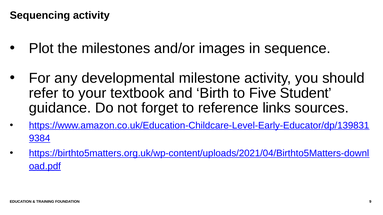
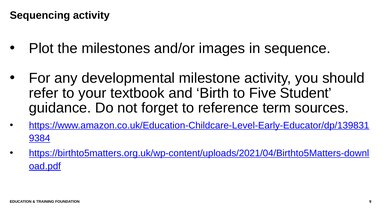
links: links -> term
